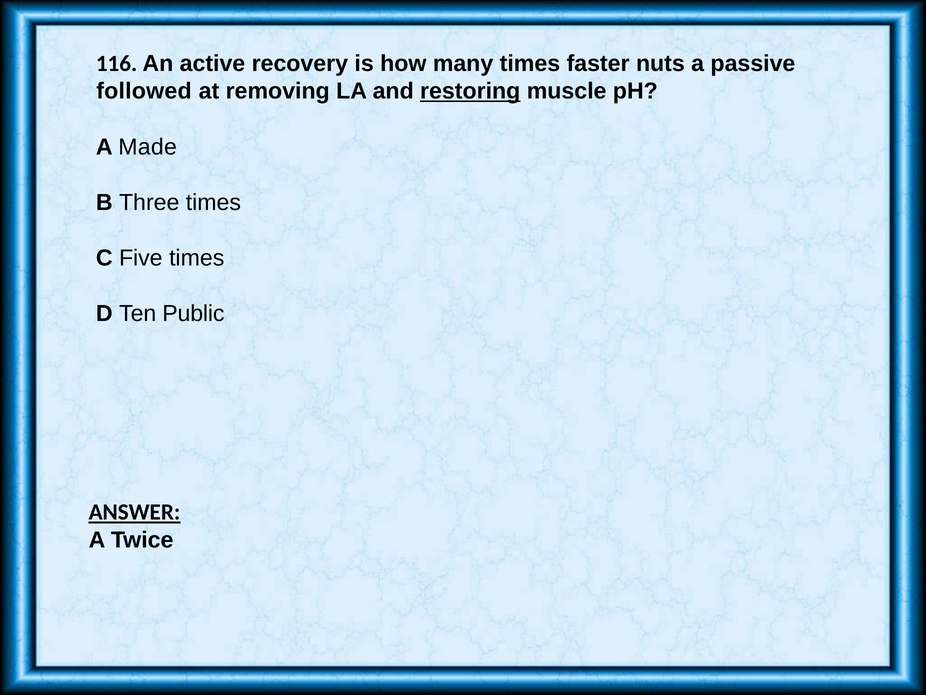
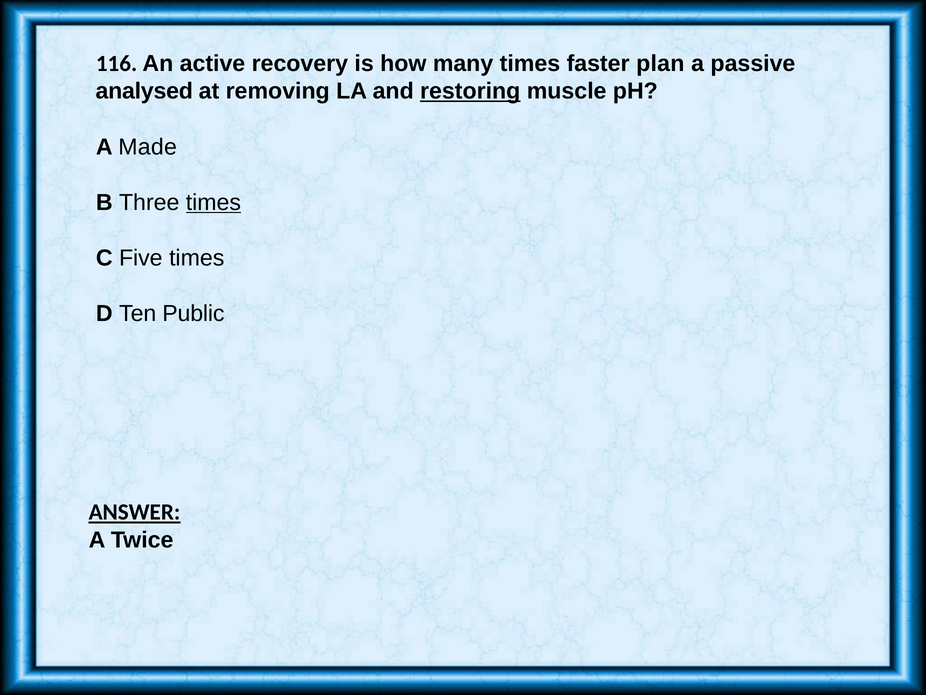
nuts: nuts -> plan
followed: followed -> analysed
times at (213, 202) underline: none -> present
